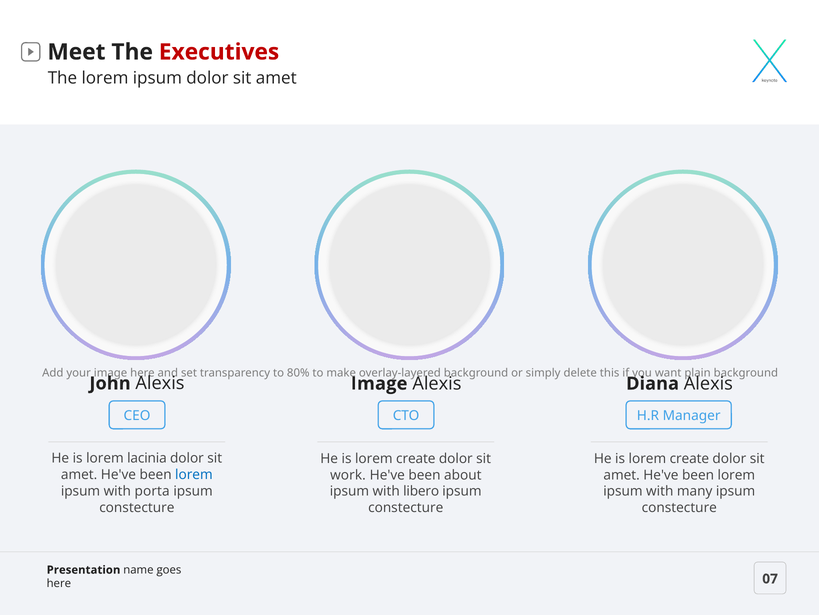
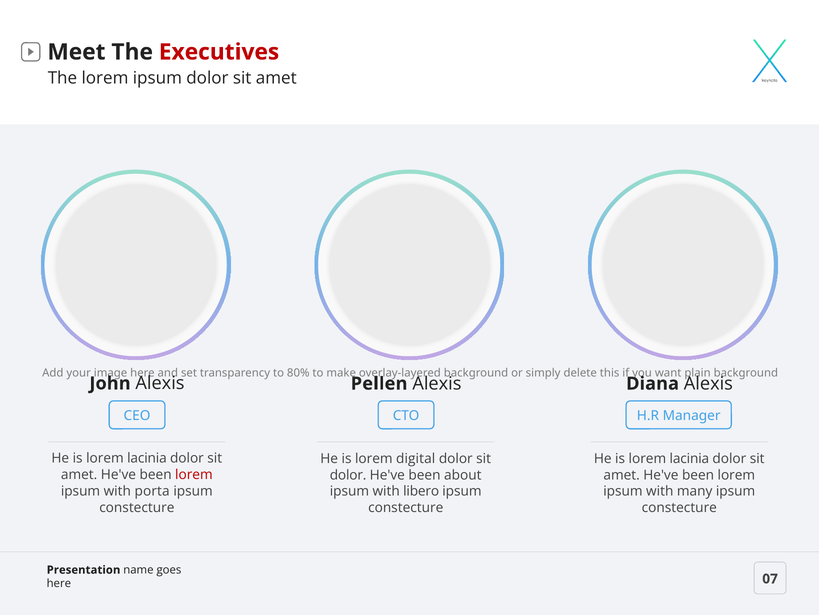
Image at (379, 383): Image -> Pellen
create at (416, 458): create -> digital
create at (689, 458): create -> lacinia
lorem at (194, 474) colour: blue -> red
work at (348, 474): work -> dolor
